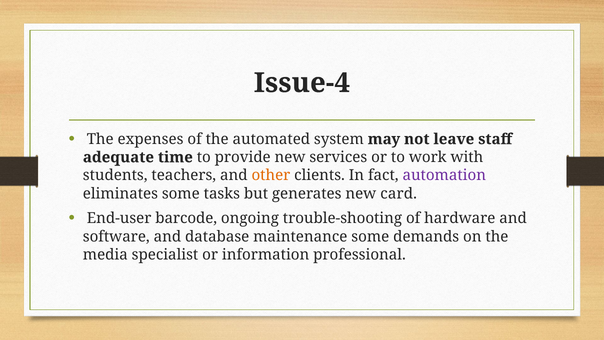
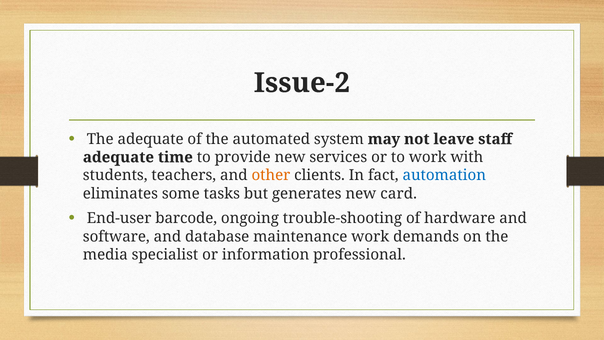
Issue-4: Issue-4 -> Issue-2
The expenses: expenses -> adequate
automation colour: purple -> blue
maintenance some: some -> work
